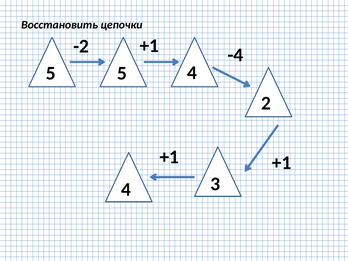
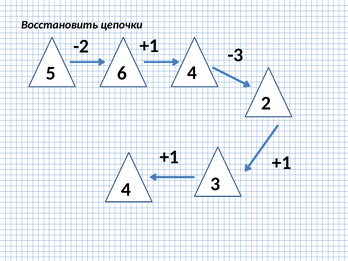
-4: -4 -> -3
5 5: 5 -> 6
